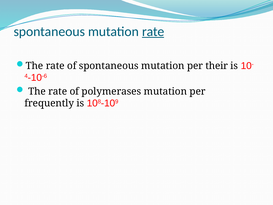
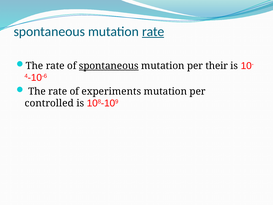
spontaneous at (109, 66) underline: none -> present
polymerases: polymerases -> experiments
frequently: frequently -> controlled
